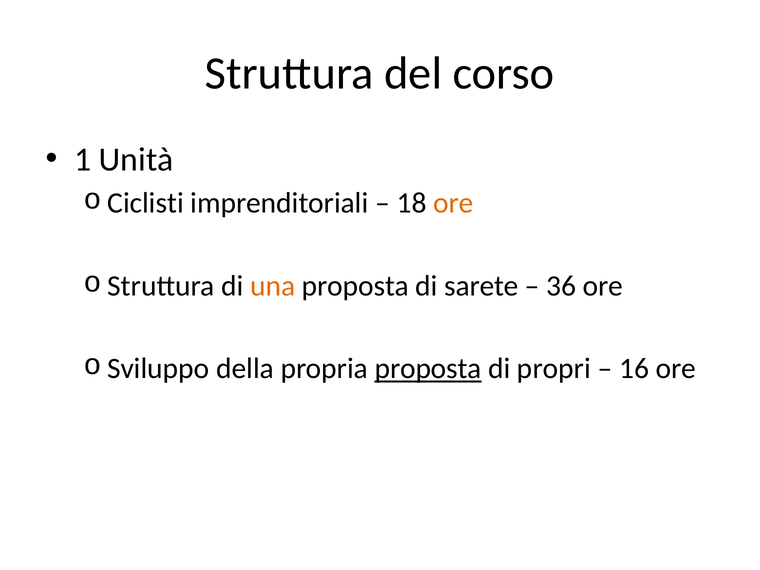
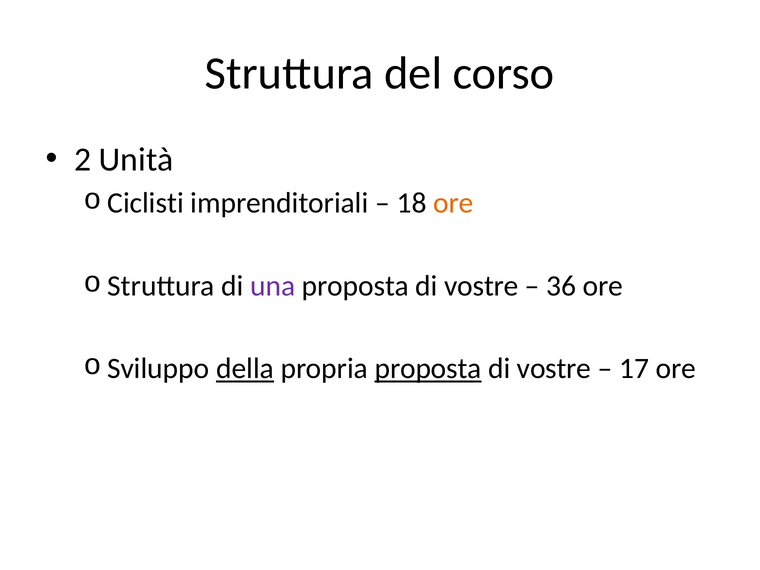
1: 1 -> 2
una colour: orange -> purple
sarete at (481, 286): sarete -> vostre
della underline: none -> present
propri at (554, 369): propri -> vostre
16: 16 -> 17
